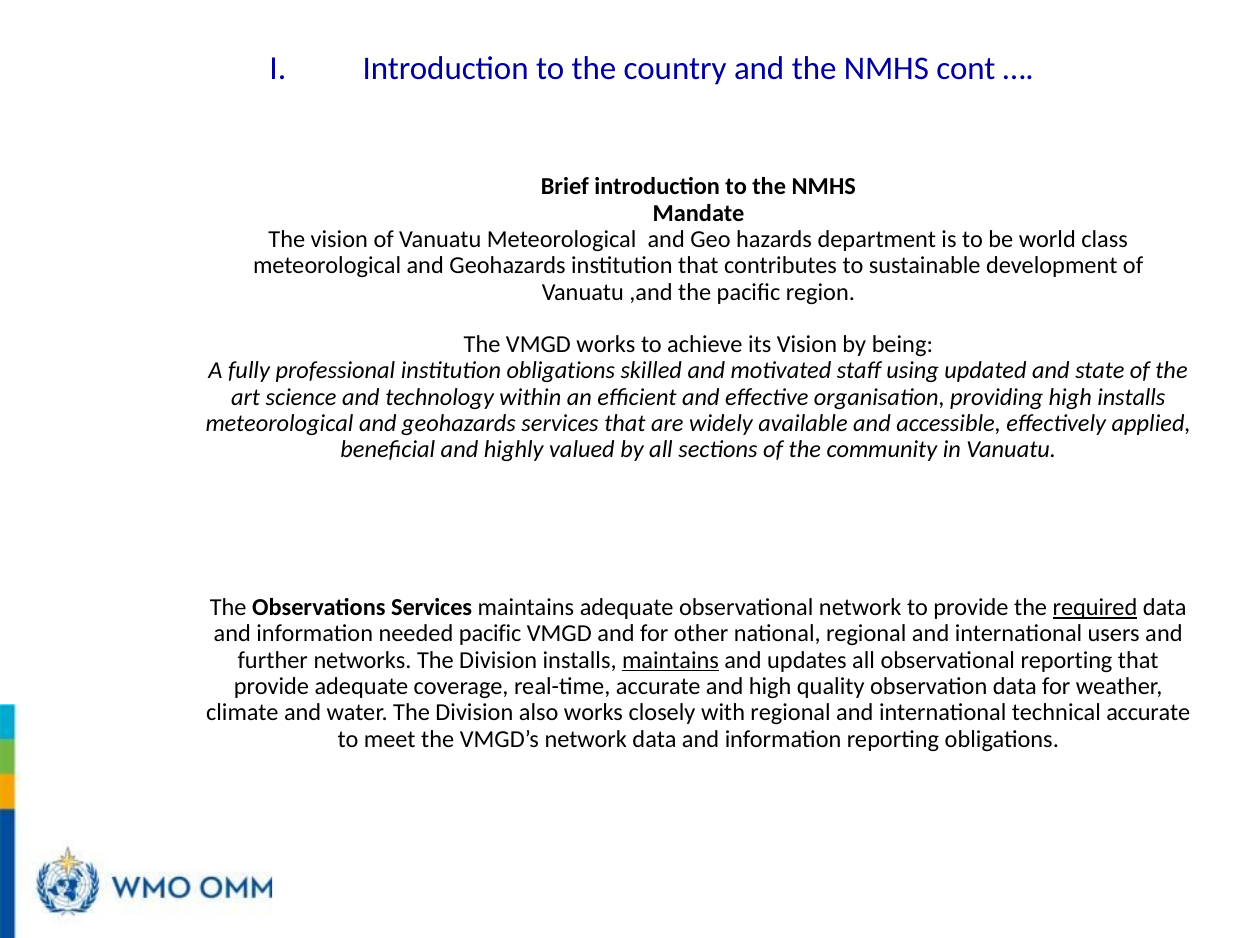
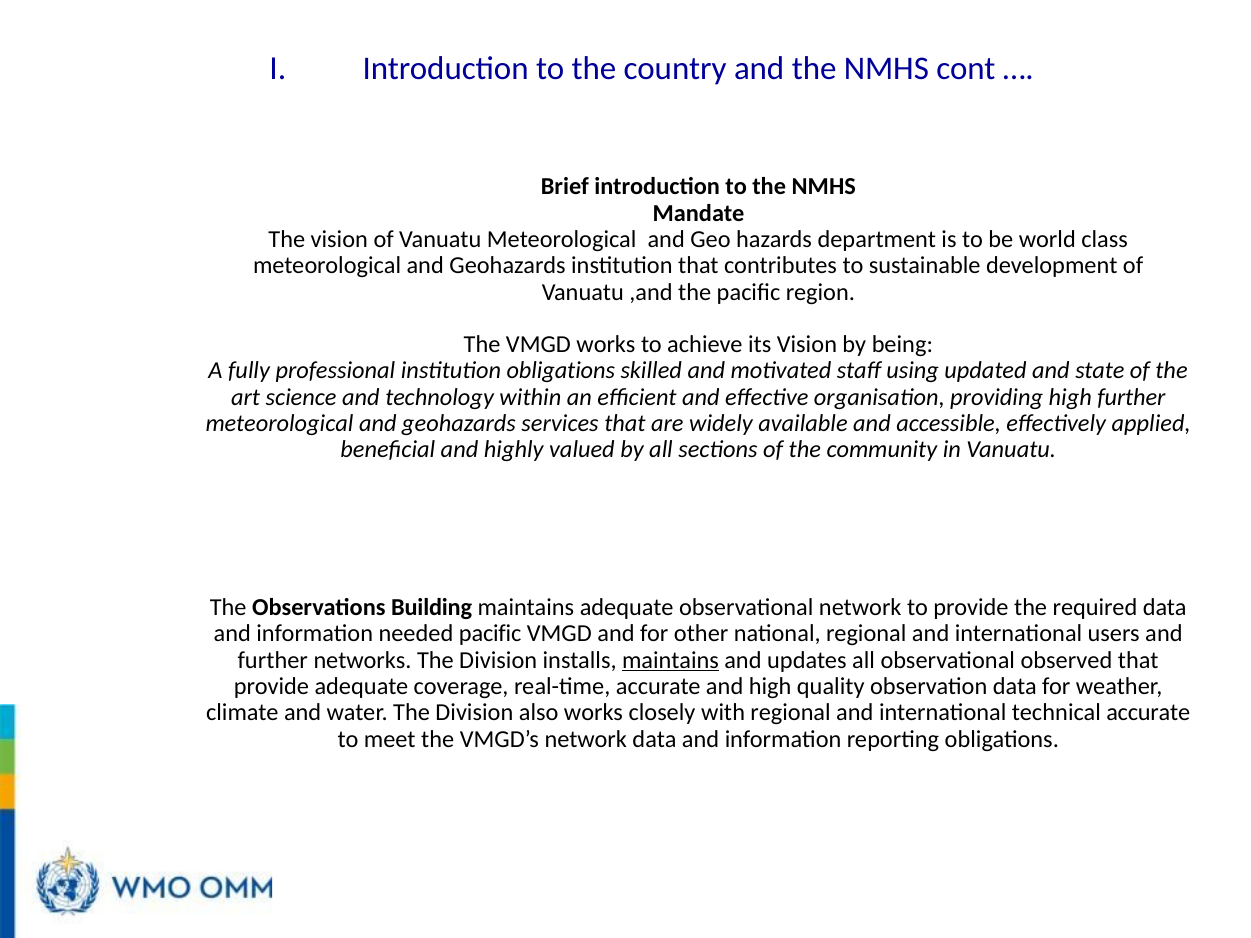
high installs: installs -> further
Observations Services: Services -> Building
required underline: present -> none
observational reporting: reporting -> observed
